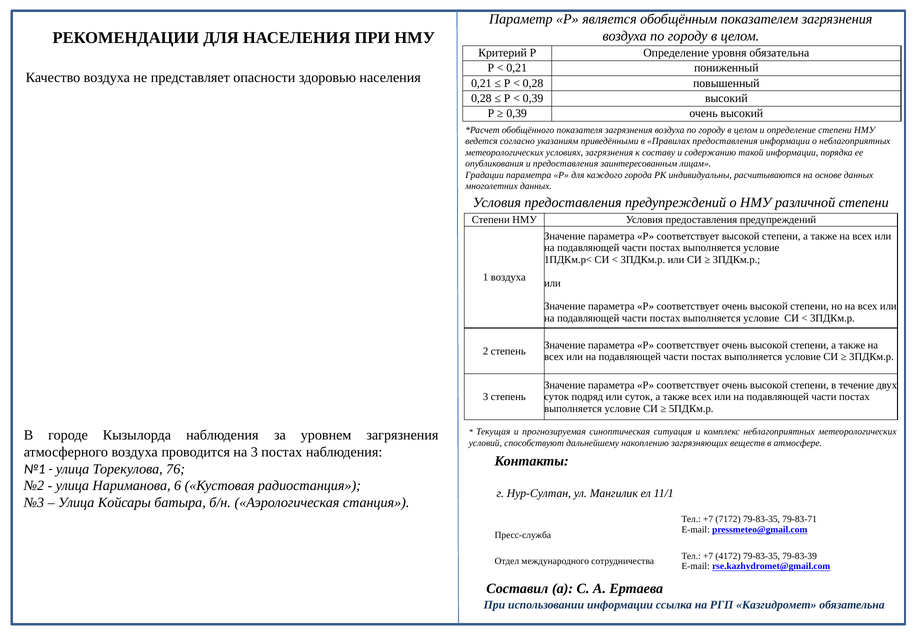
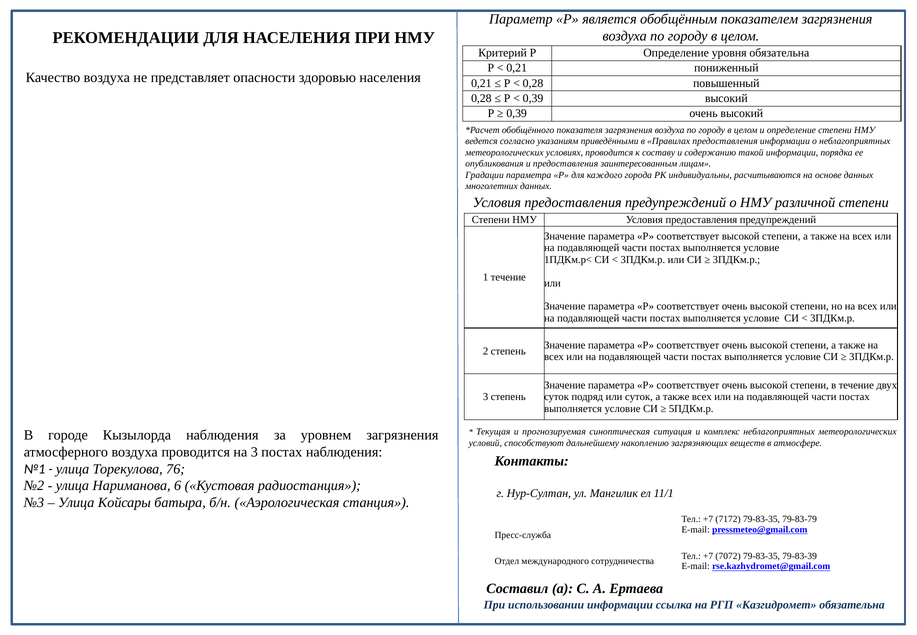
условиях загрязнения: загрязнения -> проводится
1 воздуха: воздуха -> течение
79-83-71: 79-83-71 -> 79-83-79
4172: 4172 -> 7072
